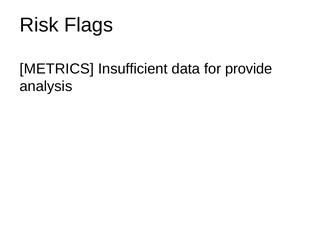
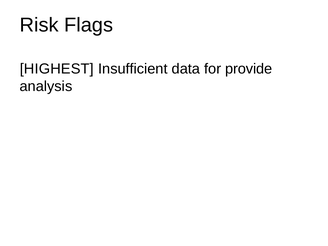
METRICS: METRICS -> HIGHEST
